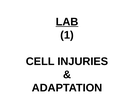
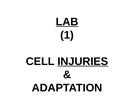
INJURIES underline: none -> present
